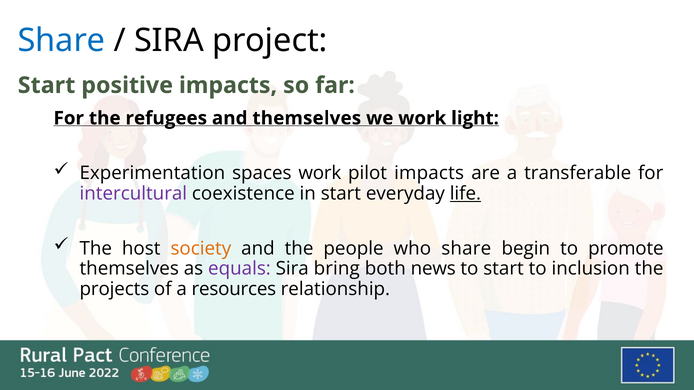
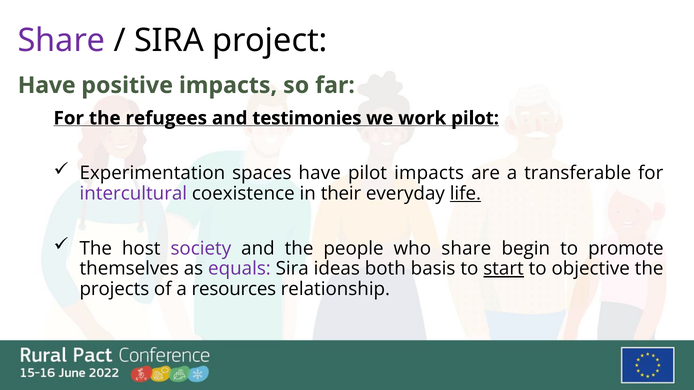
Share at (61, 40) colour: blue -> purple
Start at (47, 85): Start -> Have
and themselves: themselves -> testimonies
work light: light -> pilot
spaces work: work -> have
in start: start -> their
society colour: orange -> purple
bring: bring -> ideas
news: news -> basis
start at (504, 269) underline: none -> present
inclusion: inclusion -> objective
